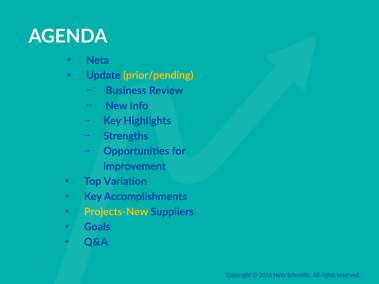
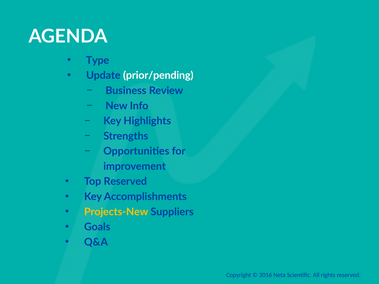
Neta at (98, 60): Neta -> Type
prior/pending colour: yellow -> white
Top Variation: Variation -> Reserved
